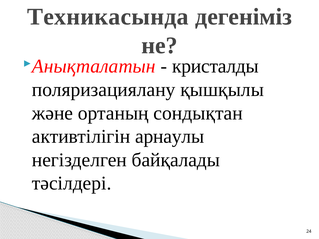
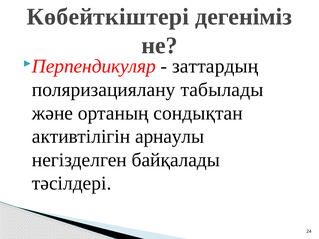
Техникасында: Техникасында -> Көбейткіштері
Анықталатын: Анықталатын -> Перпендикуляр
кристалды: кристалды -> заттардың
қышқылы: қышқылы -> табылады
